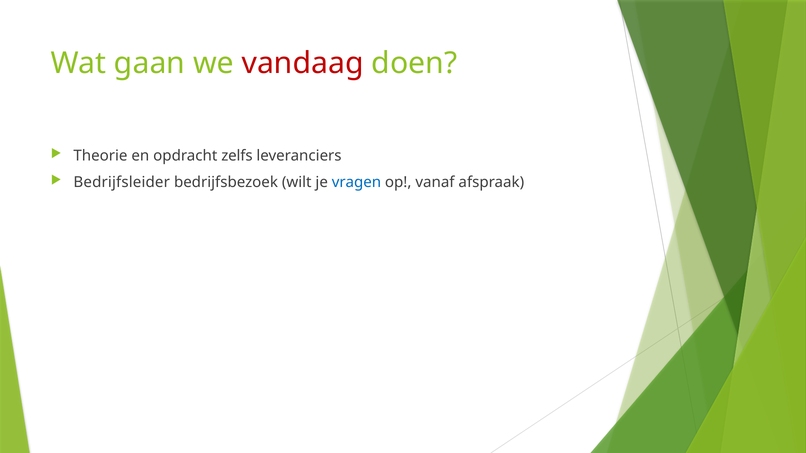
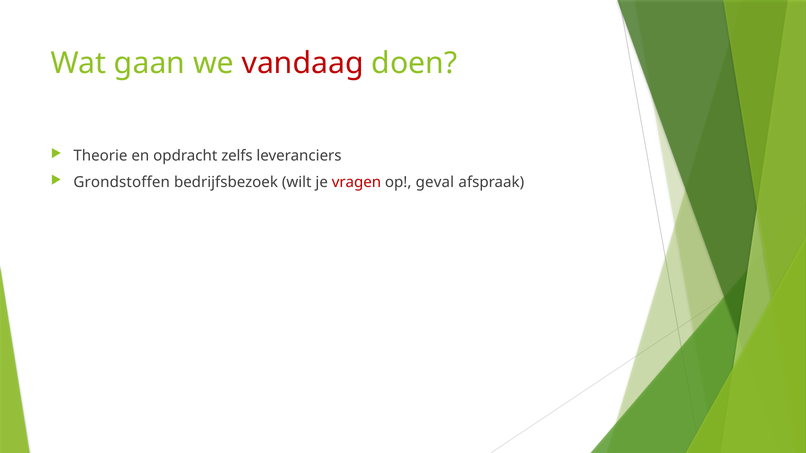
Bedrijfsleider: Bedrijfsleider -> Grondstoffen
vragen colour: blue -> red
vanaf: vanaf -> geval
